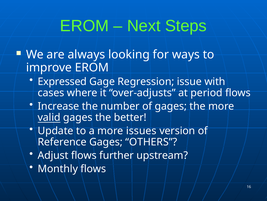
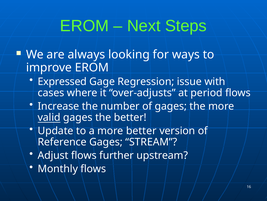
more issues: issues -> better
OTHERS: OTHERS -> STREAM
